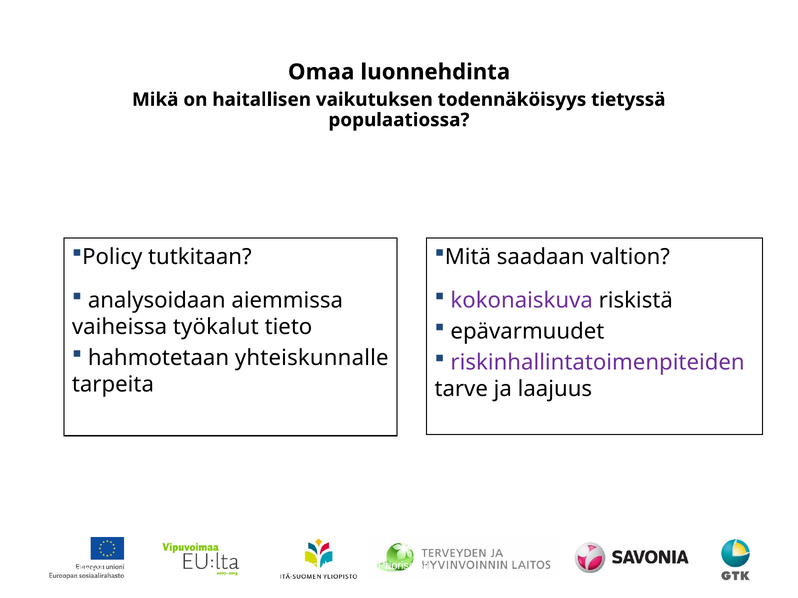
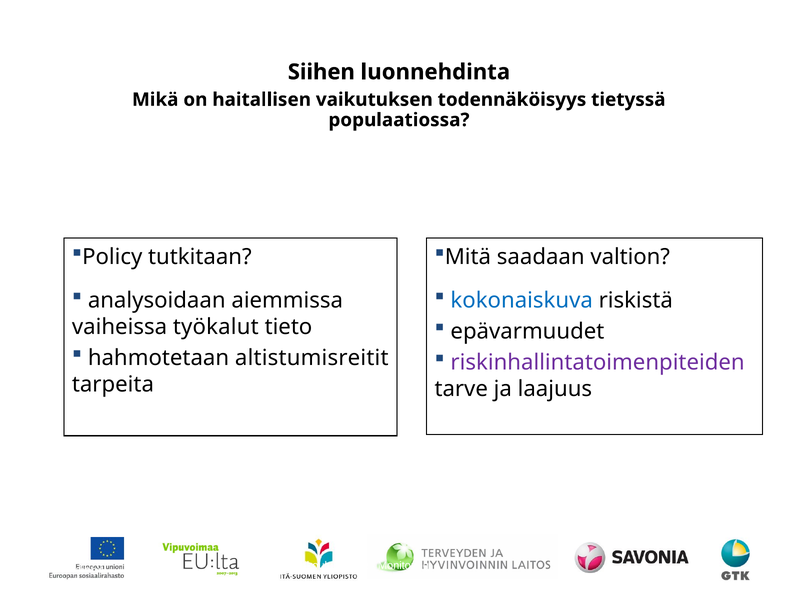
Omaa: Omaa -> Siihen
kokonaiskuva colour: purple -> blue
yhteiskunnalle: yhteiskunnalle -> altistumisreitit
Priorisointi: Priorisointi -> Monitoring
